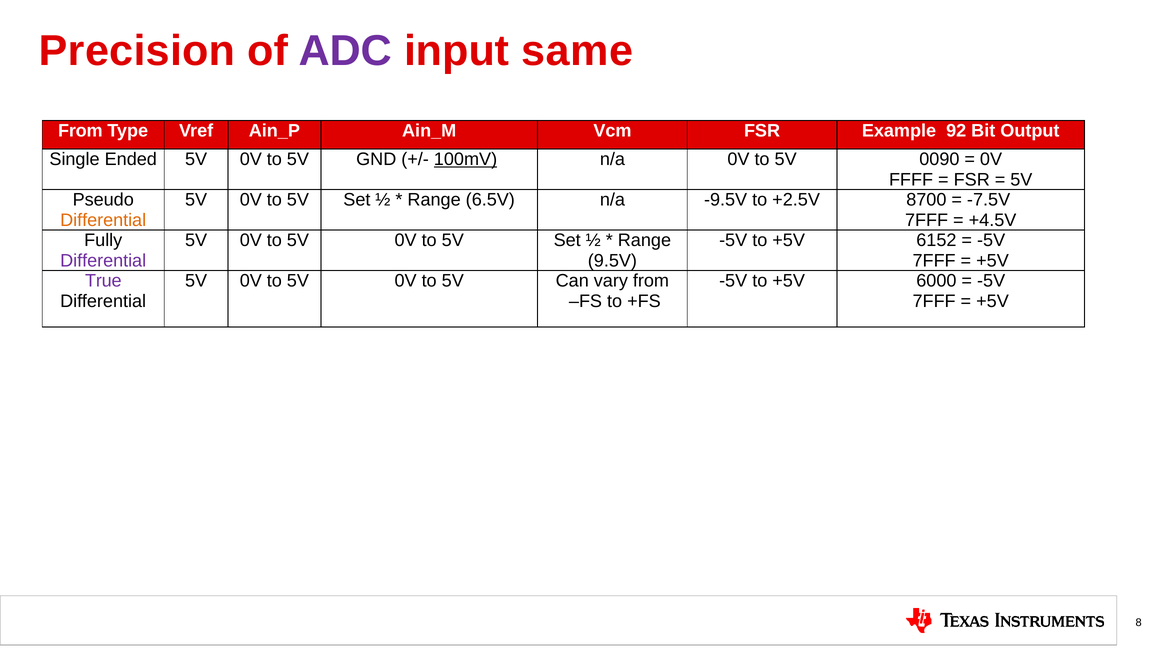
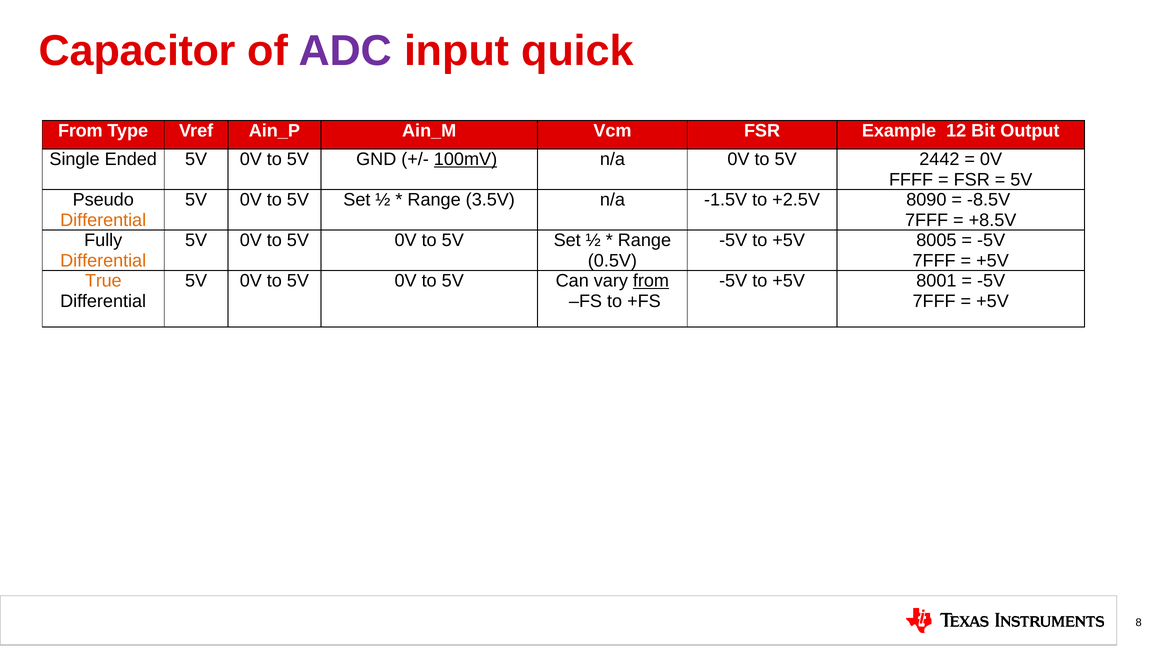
Precision: Precision -> Capacitor
same: same -> quick
92: 92 -> 12
0090: 0090 -> 2442
6.5V: 6.5V -> 3.5V
-9.5V: -9.5V -> -1.5V
8700: 8700 -> 8090
-7.5V: -7.5V -> -8.5V
+4.5V: +4.5V -> +8.5V
6152: 6152 -> 8005
Differential at (103, 261) colour: purple -> orange
9.5V: 9.5V -> 0.5V
True colour: purple -> orange
from at (651, 281) underline: none -> present
6000: 6000 -> 8001
